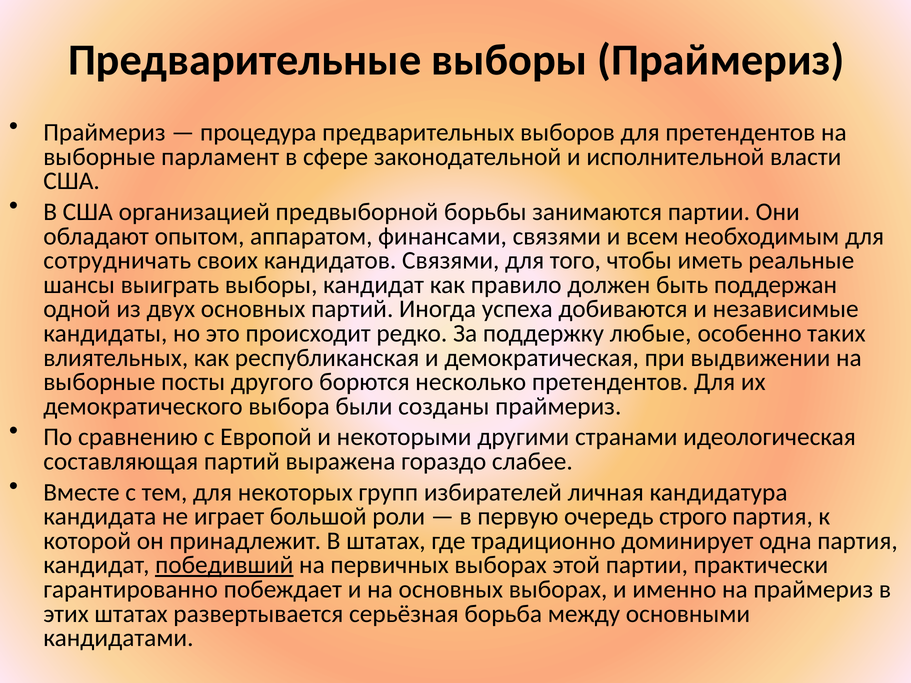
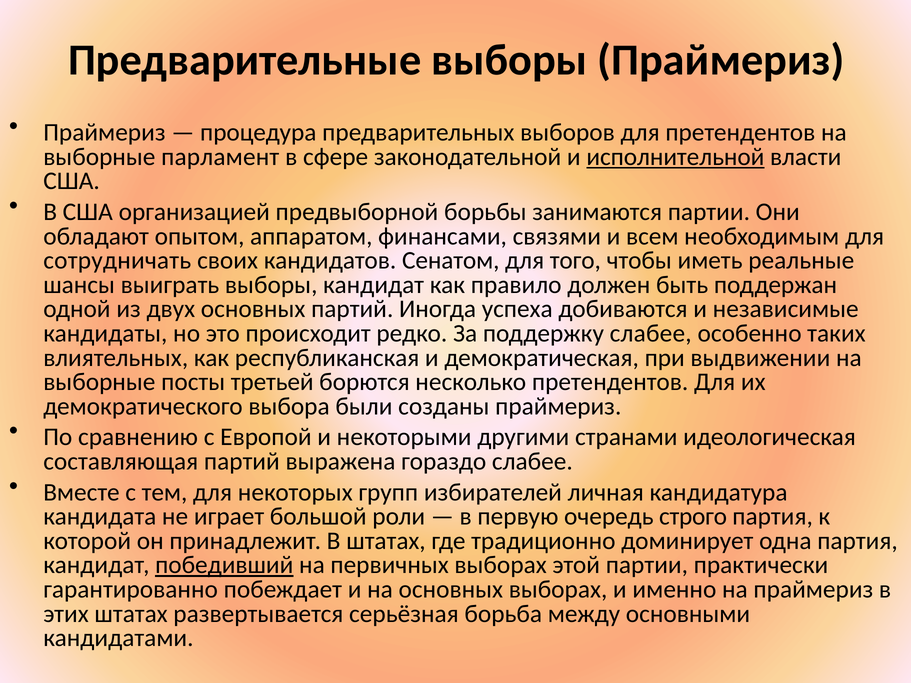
исполнительной underline: none -> present
кандидатов Связями: Связями -> Сенатом
поддержку любые: любые -> слабее
другого: другого -> третьей
